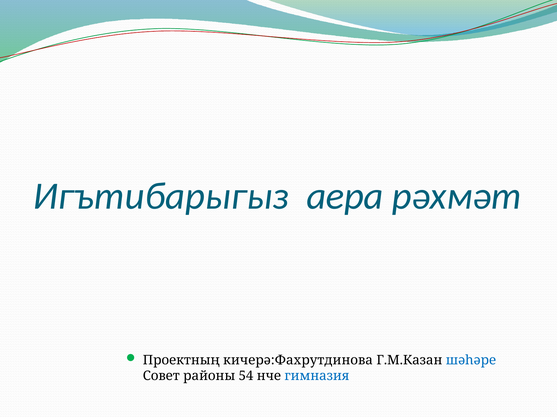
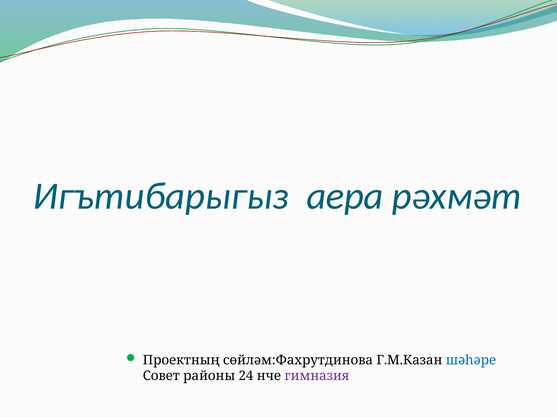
кичерә:Фахрутдинова: кичерә:Фахрутдинова -> сөйләм:Фахрутдинова
54: 54 -> 24
гимназия colour: blue -> purple
